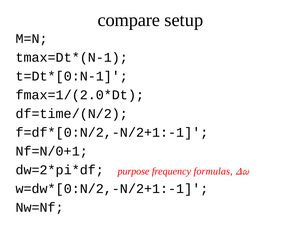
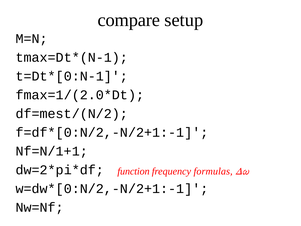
df=time/(N/2: df=time/(N/2 -> df=mest/(N/2
Nf=N/0+1: Nf=N/0+1 -> Nf=N/1+1
purpose: purpose -> function
